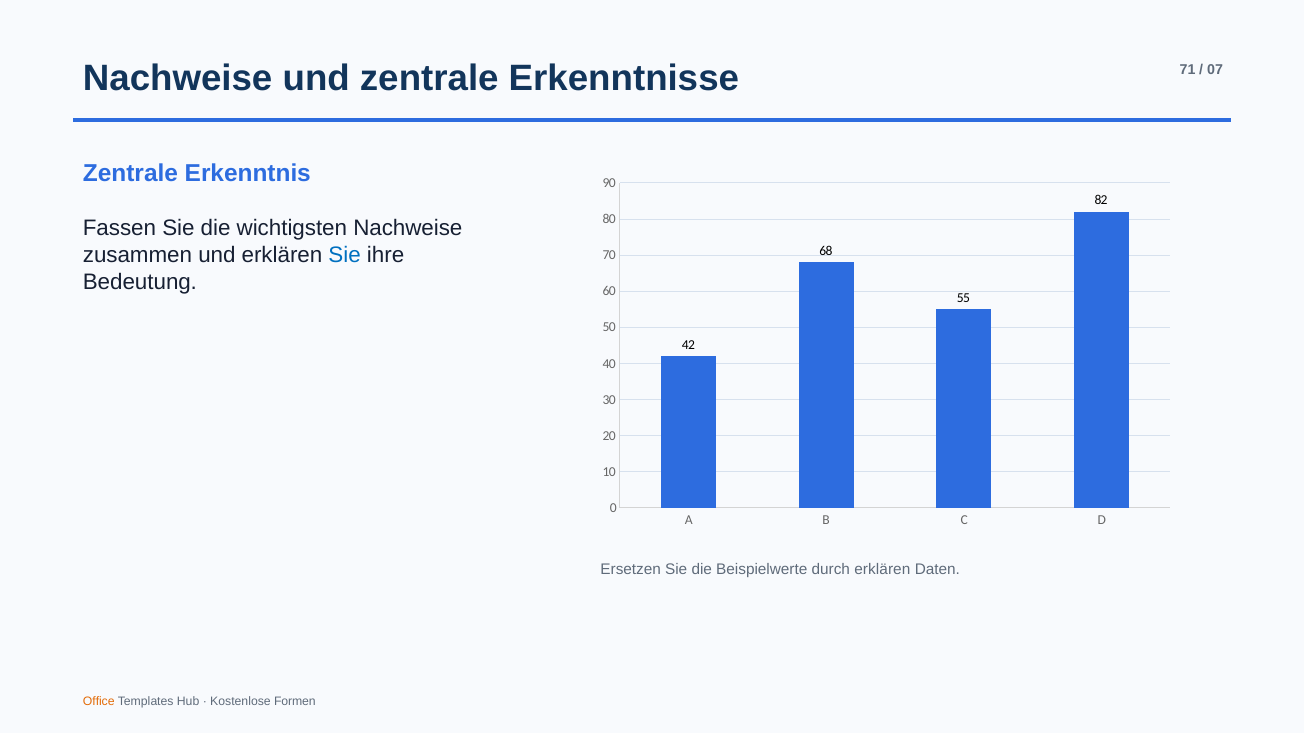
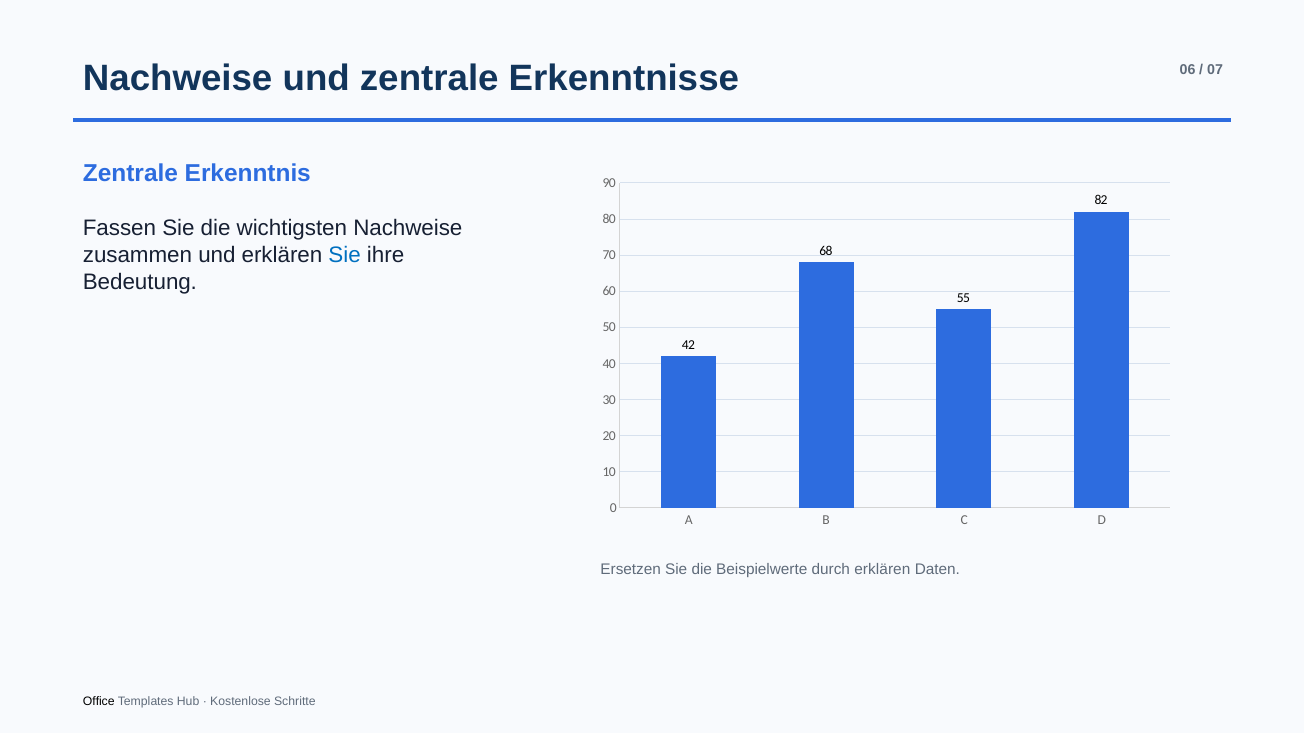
71: 71 -> 06
Office colour: orange -> black
Formen: Formen -> Schritte
